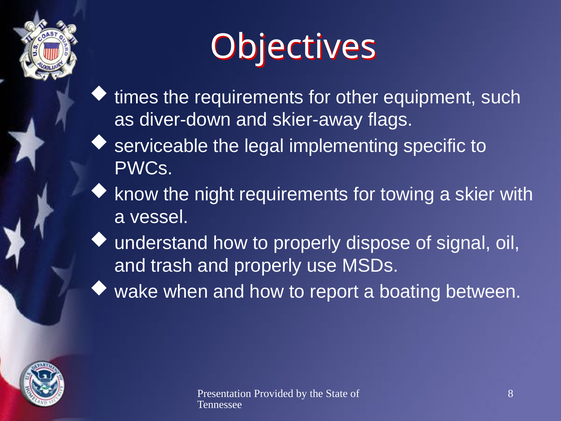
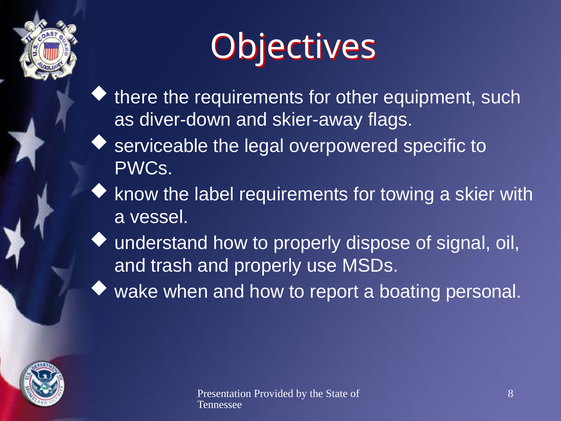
times: times -> there
implementing: implementing -> overpowered
night: night -> label
between: between -> personal
